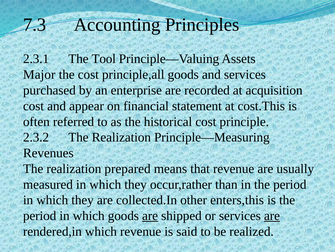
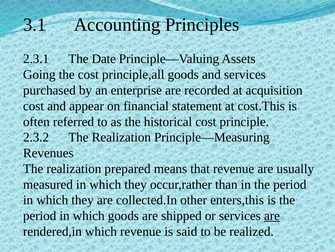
7.3: 7.3 -> 3.1
Tool: Tool -> Date
Major: Major -> Going
are at (150, 215) underline: present -> none
